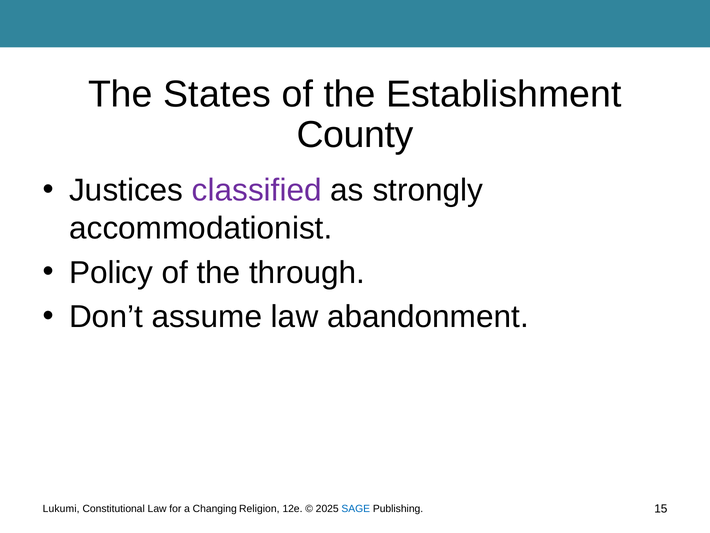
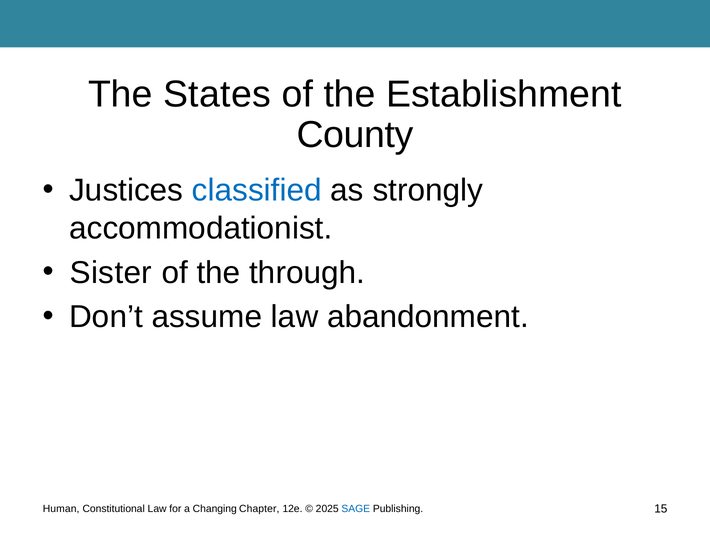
classified colour: purple -> blue
Policy: Policy -> Sister
Lukumi: Lukumi -> Human
Religion: Religion -> Chapter
